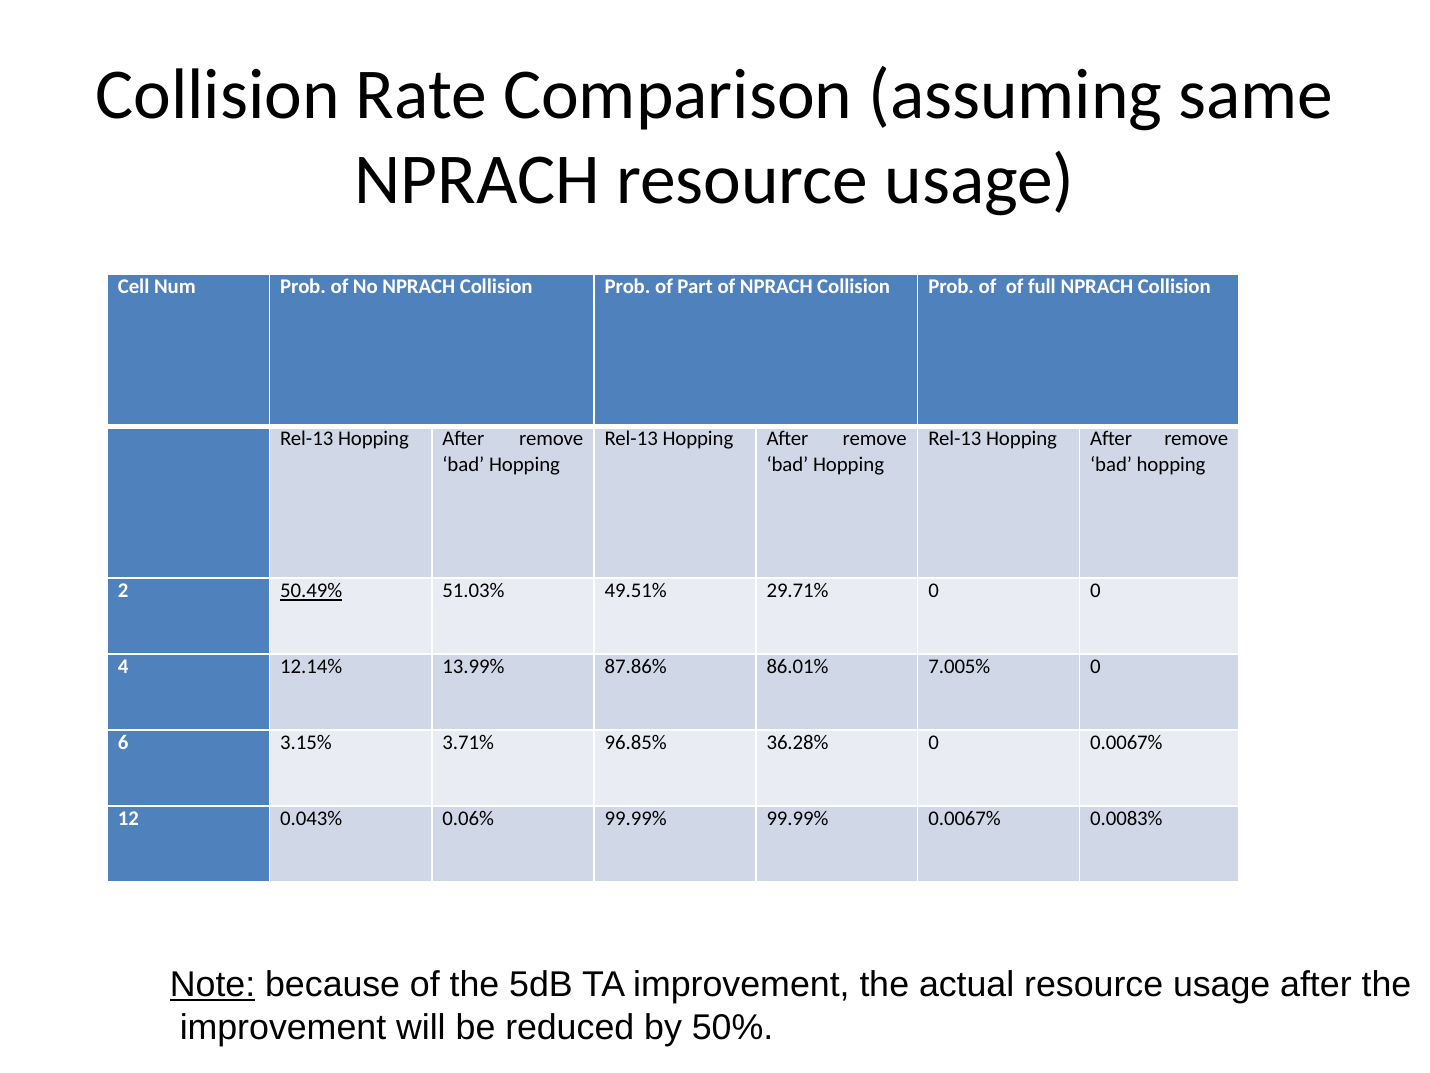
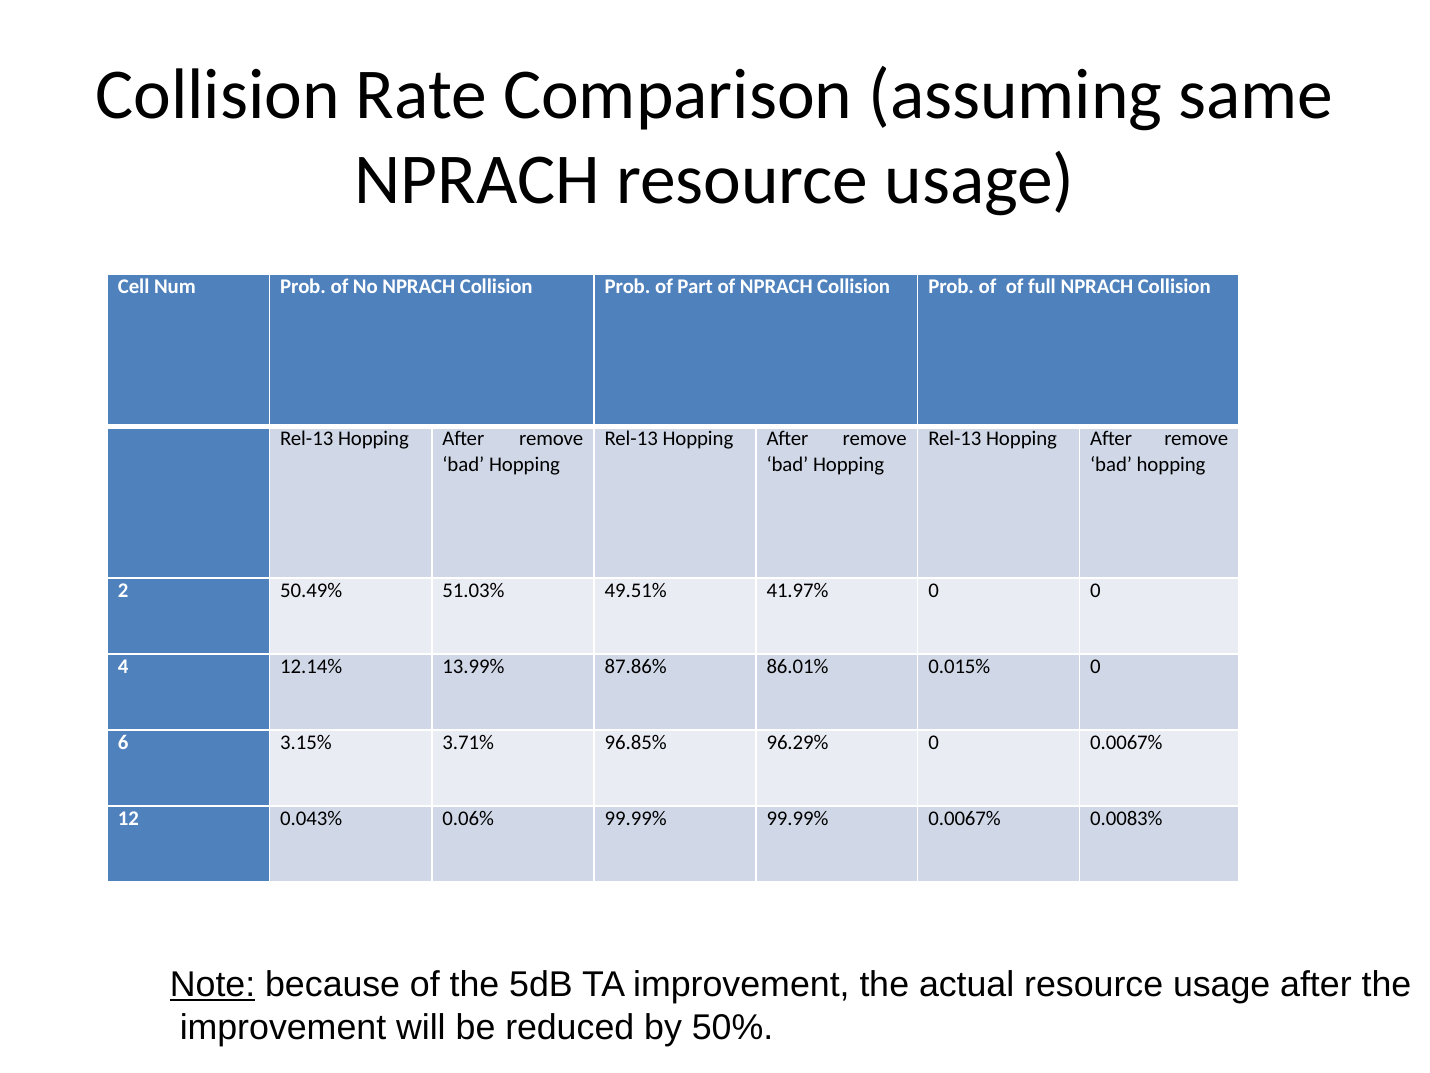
50.49% underline: present -> none
29.71%: 29.71% -> 41.97%
7.005%: 7.005% -> 0.015%
36.28%: 36.28% -> 96.29%
